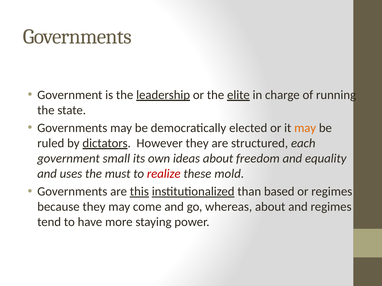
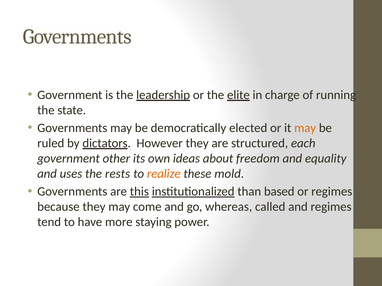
small: small -> other
must: must -> rests
realize colour: red -> orange
whereas about: about -> called
